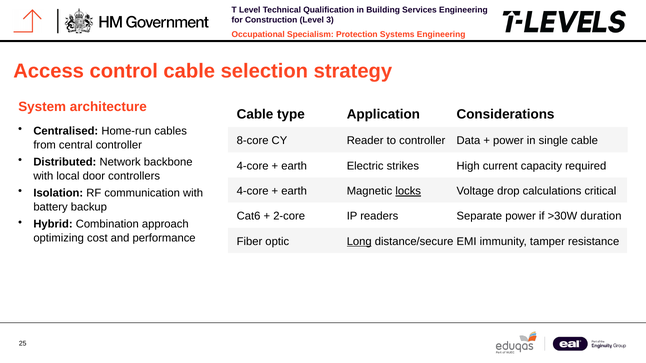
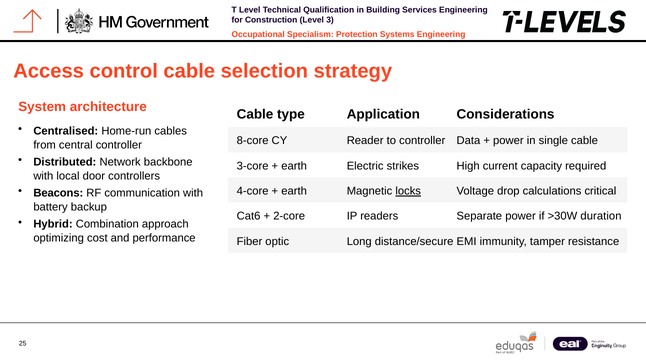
4-core at (253, 166): 4-core -> 3-core
Isolation: Isolation -> Beacons
Long underline: present -> none
